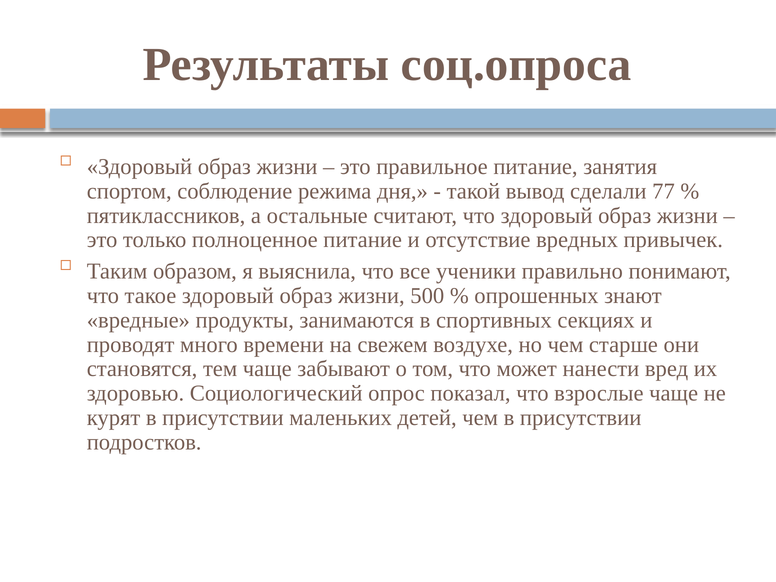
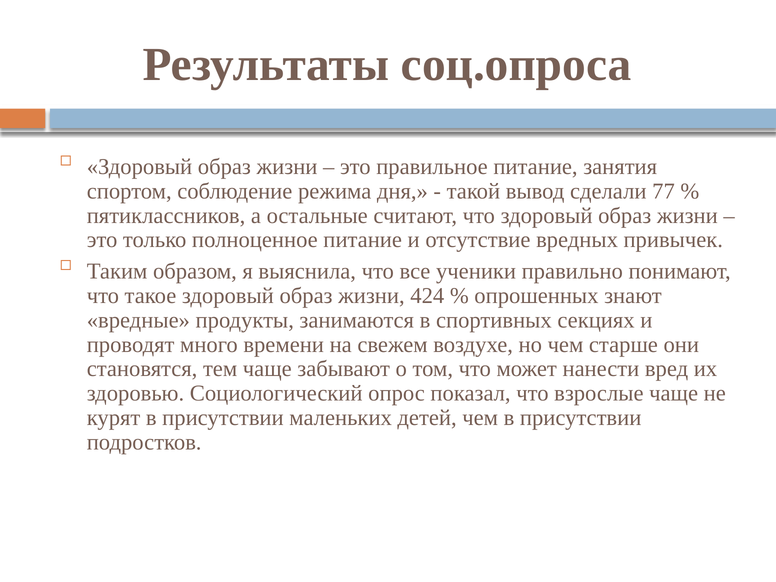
500: 500 -> 424
